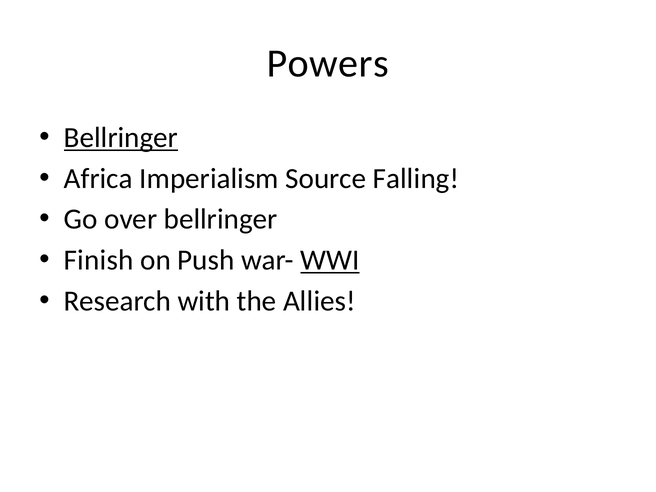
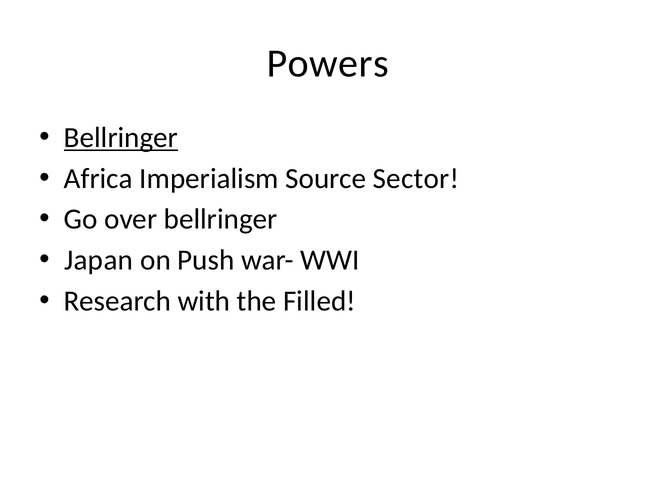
Falling: Falling -> Sector
Finish: Finish -> Japan
WWI underline: present -> none
Allies: Allies -> Filled
